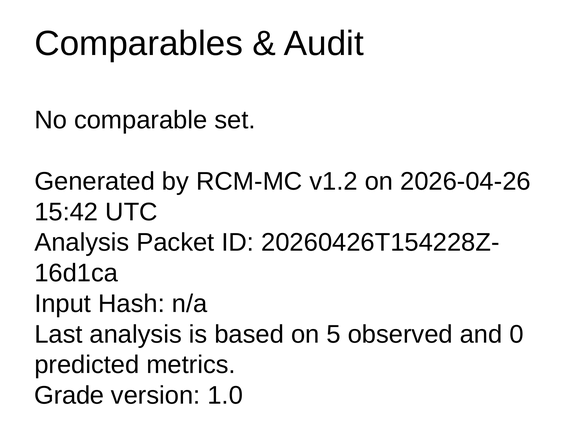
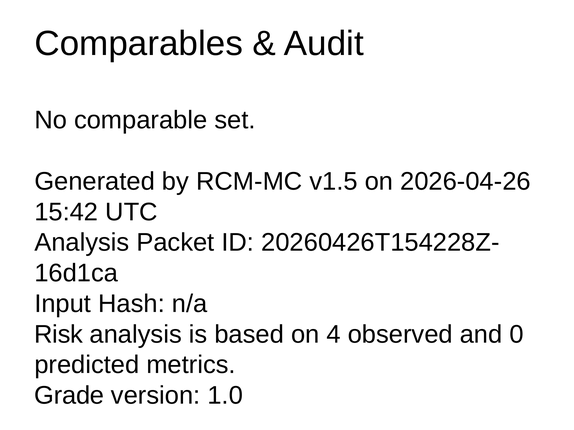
v1.2: v1.2 -> v1.5
Last: Last -> Risk
5: 5 -> 4
